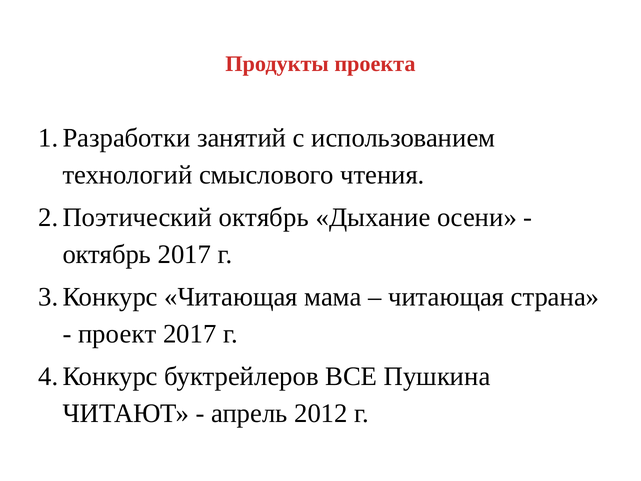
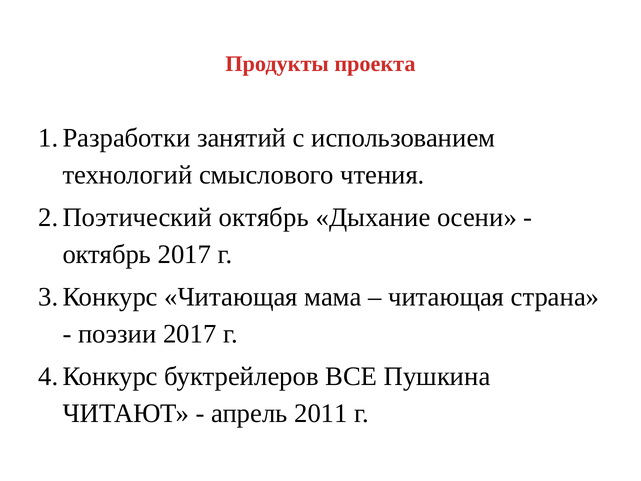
проект: проект -> поэзии
2012: 2012 -> 2011
